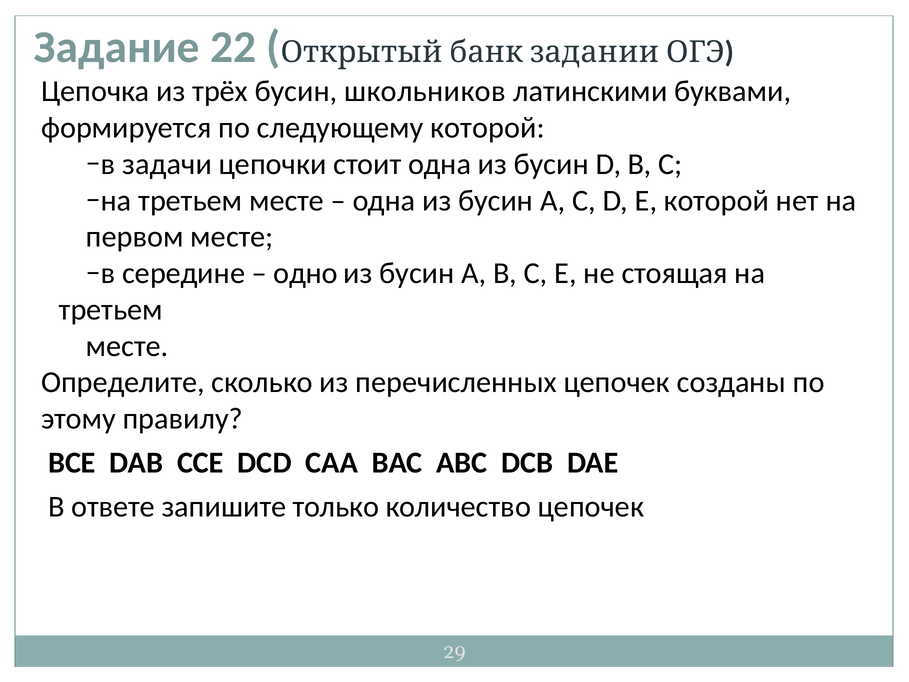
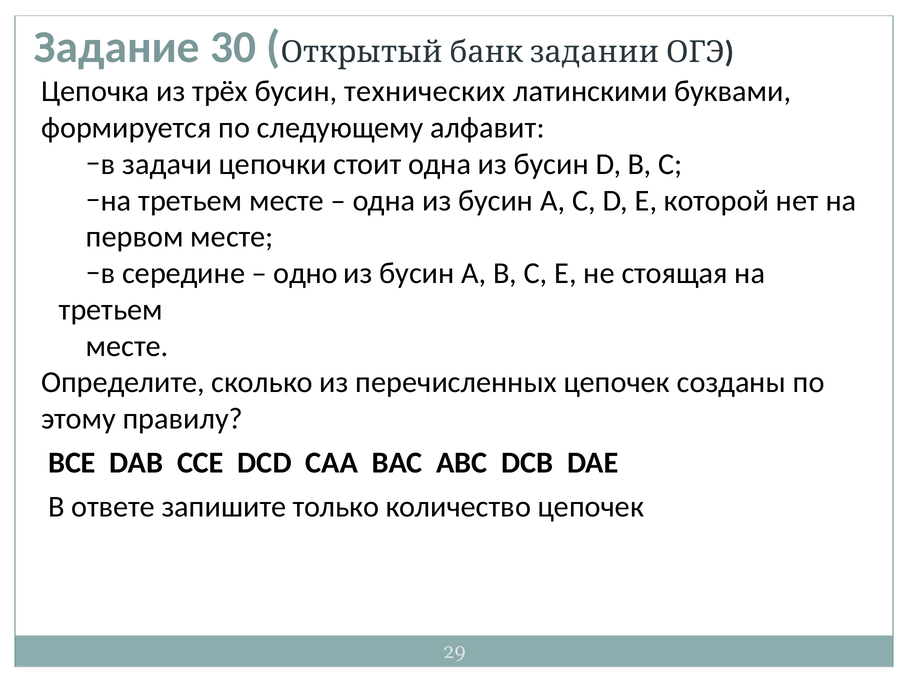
22: 22 -> 30
школьников: школьников -> технических
следующему которой: которой -> алфавит
